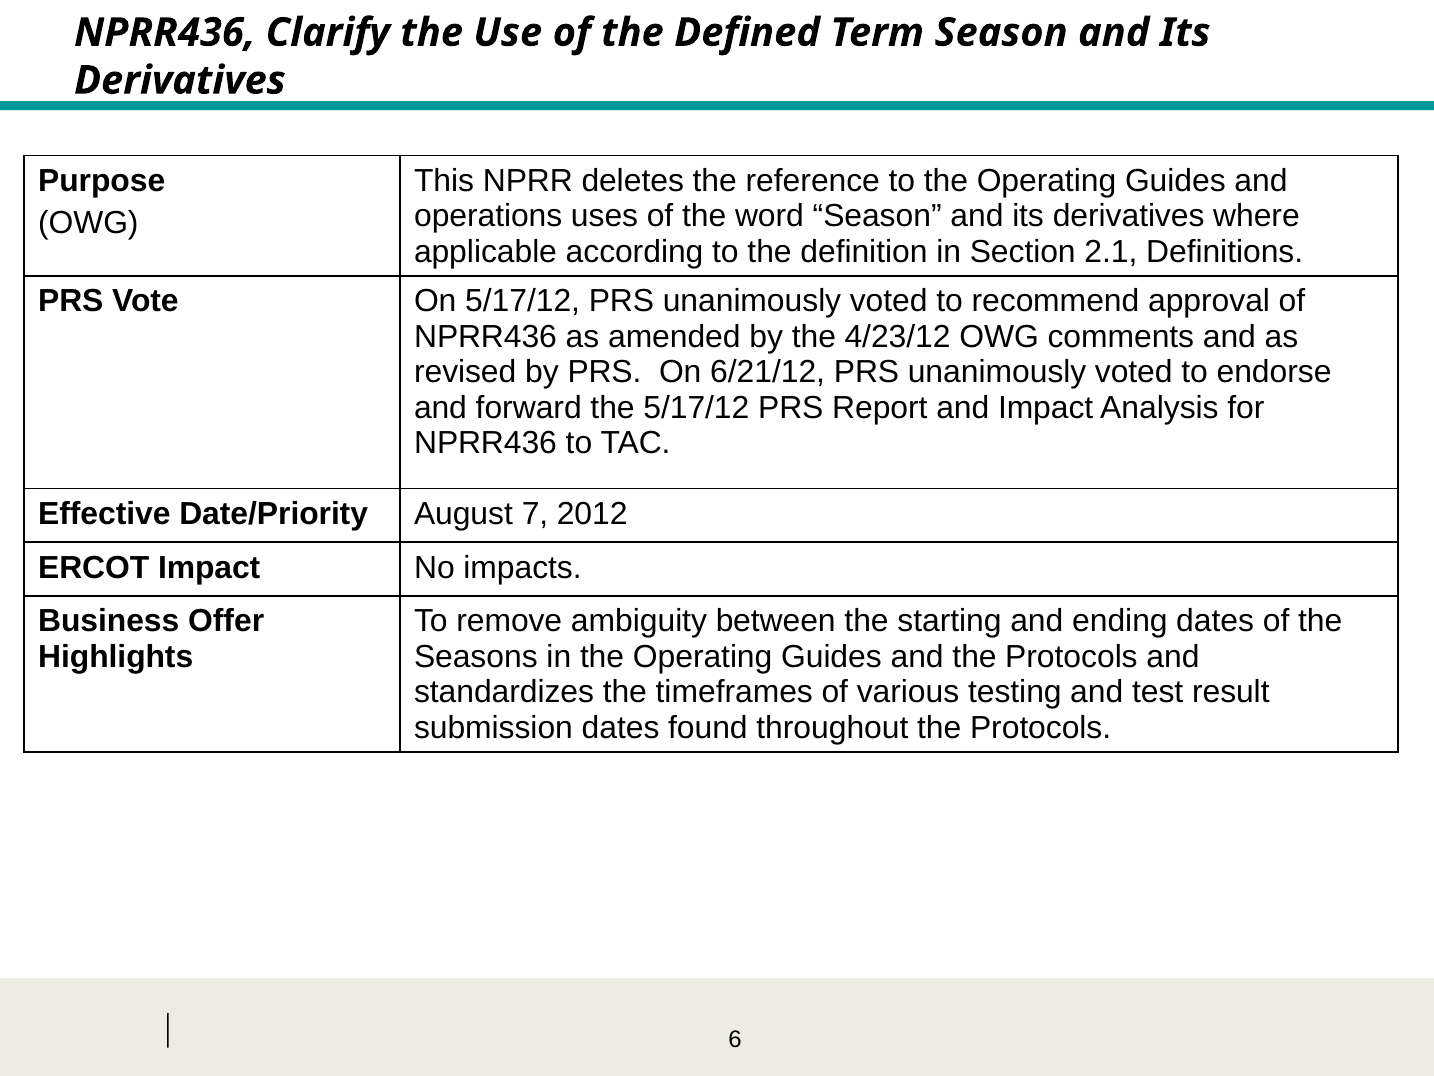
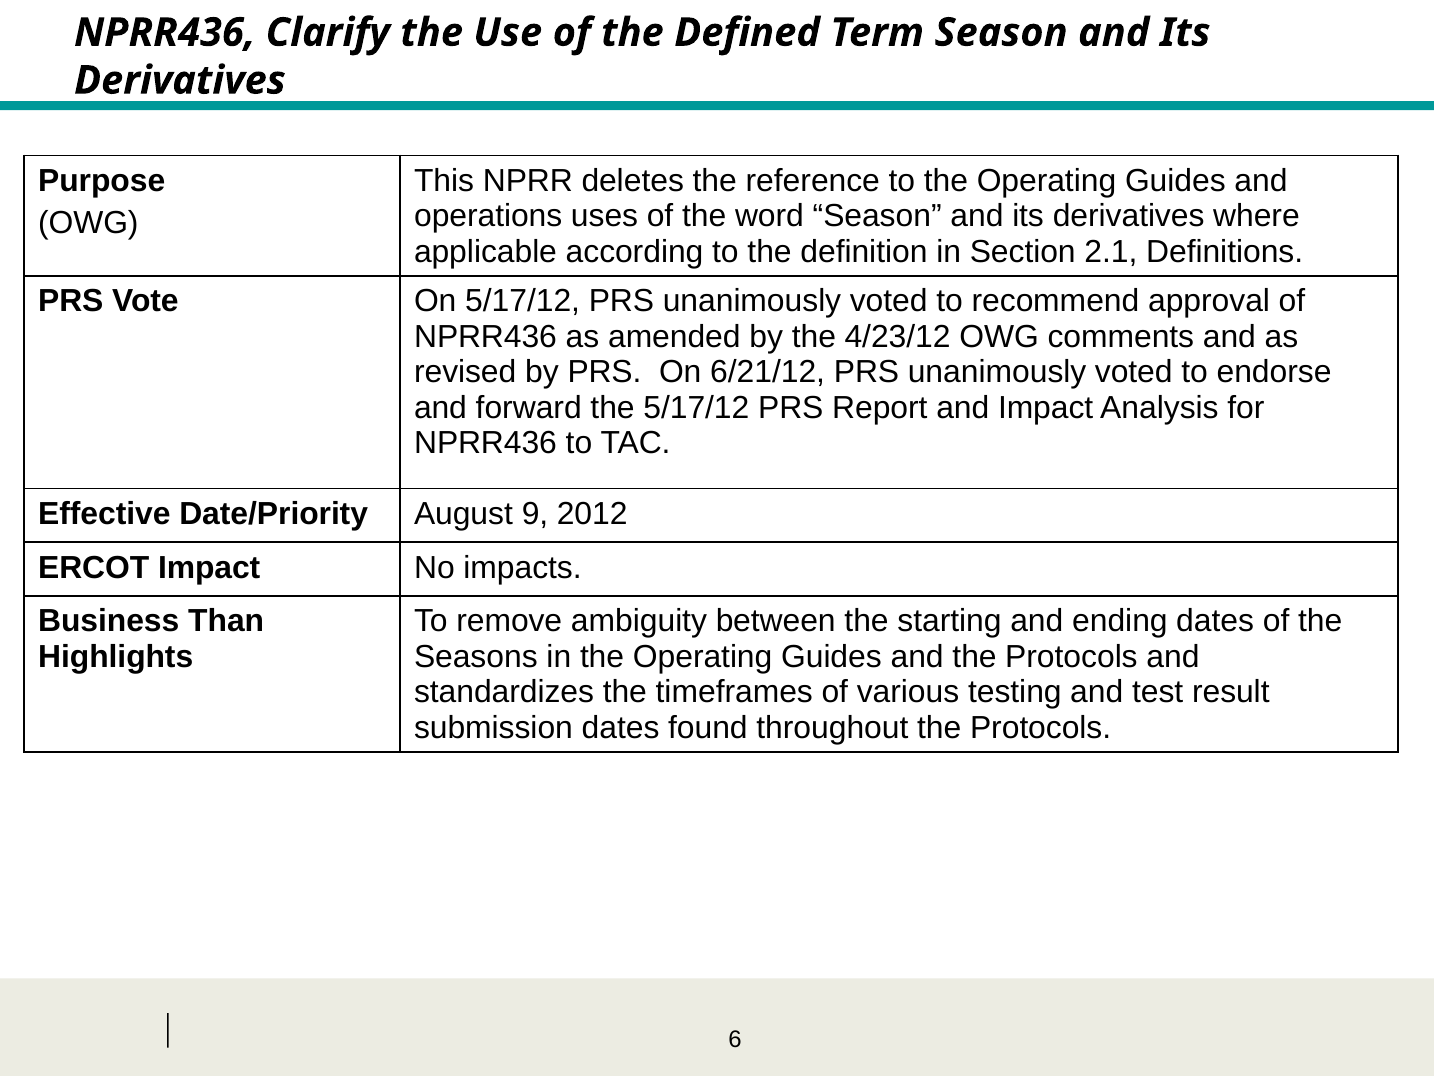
7: 7 -> 9
Offer: Offer -> Than
